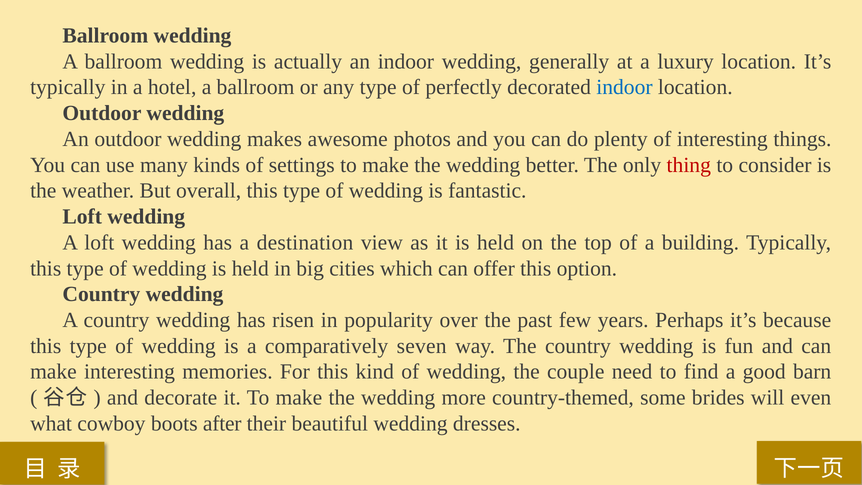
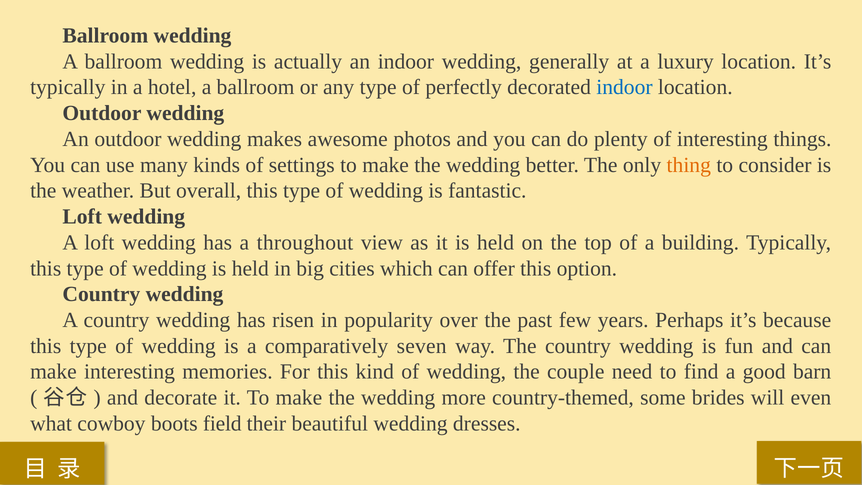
thing colour: red -> orange
destination: destination -> throughout
after: after -> field
